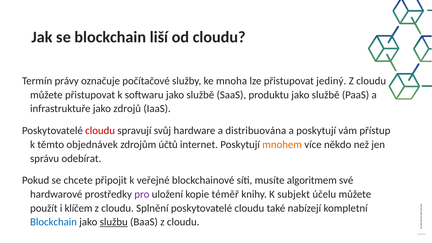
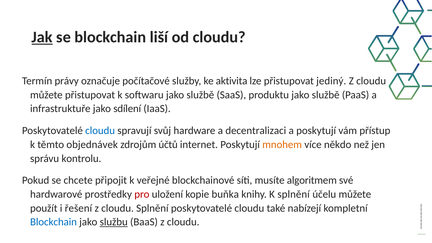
Jak underline: none -> present
mnoha: mnoha -> aktivita
zdrojů: zdrojů -> sdílení
cloudu at (100, 131) colour: red -> blue
distribuována: distribuována -> decentralizaci
odebírat: odebírat -> kontrolu
pro colour: purple -> red
téměř: téměř -> buňka
K subjekt: subjekt -> splnění
klíčem: klíčem -> řešení
